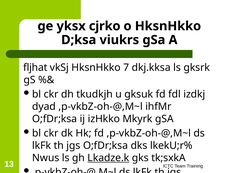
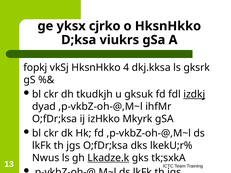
fljhat: fljhat -> fopkj
7: 7 -> 4
izdkj underline: none -> present
